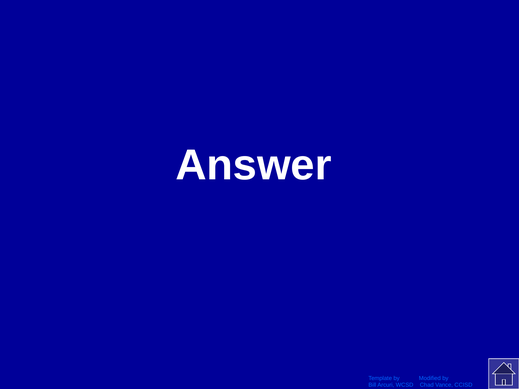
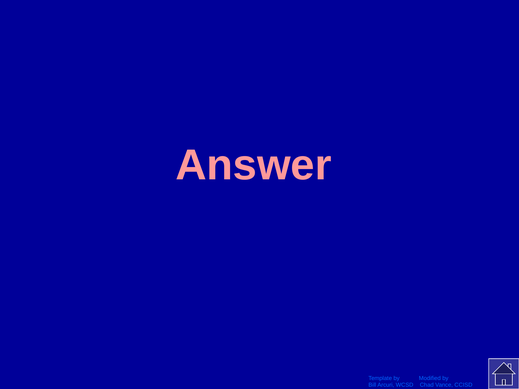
Answer colour: white -> pink
